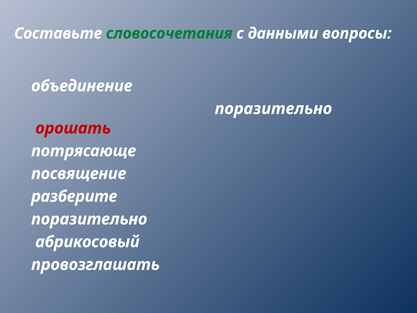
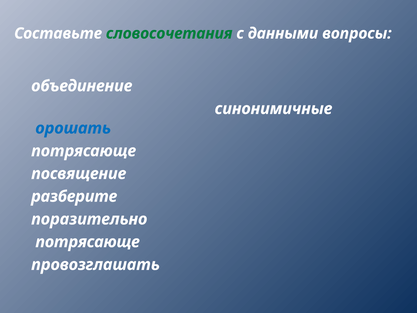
поразительно at (273, 109): поразительно -> синонимичные
орошать colour: red -> blue
абрикосовый at (87, 242): абрикосовый -> потрясающе
